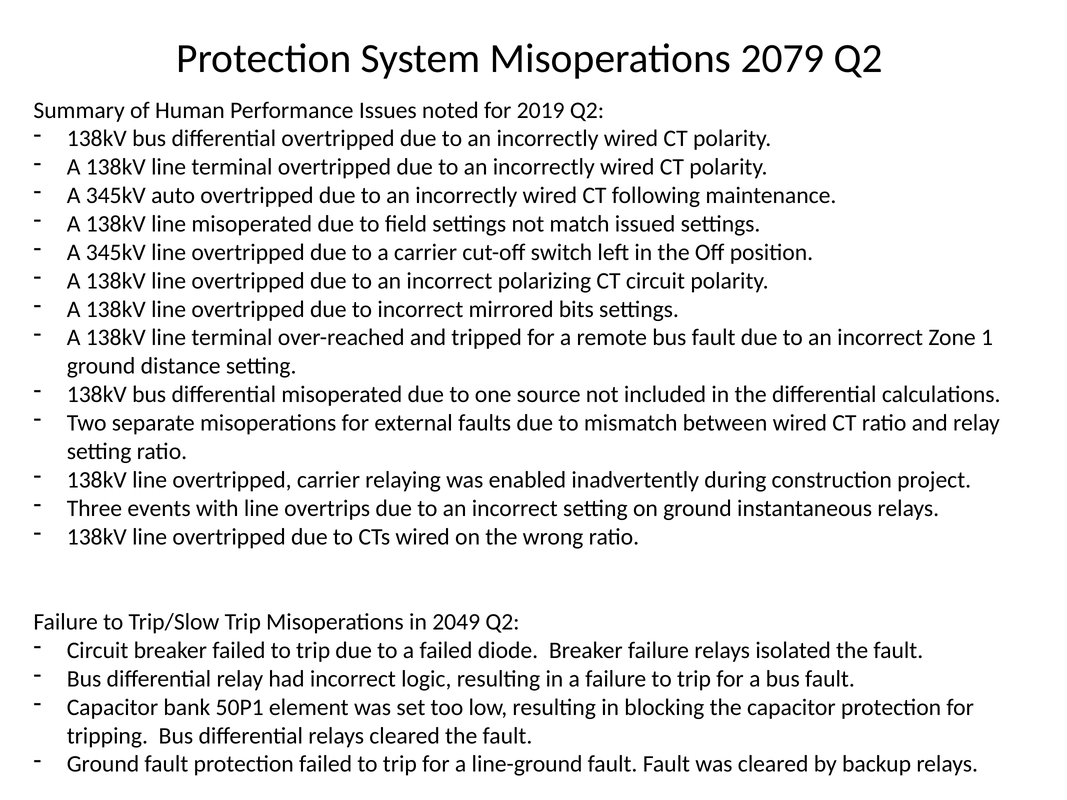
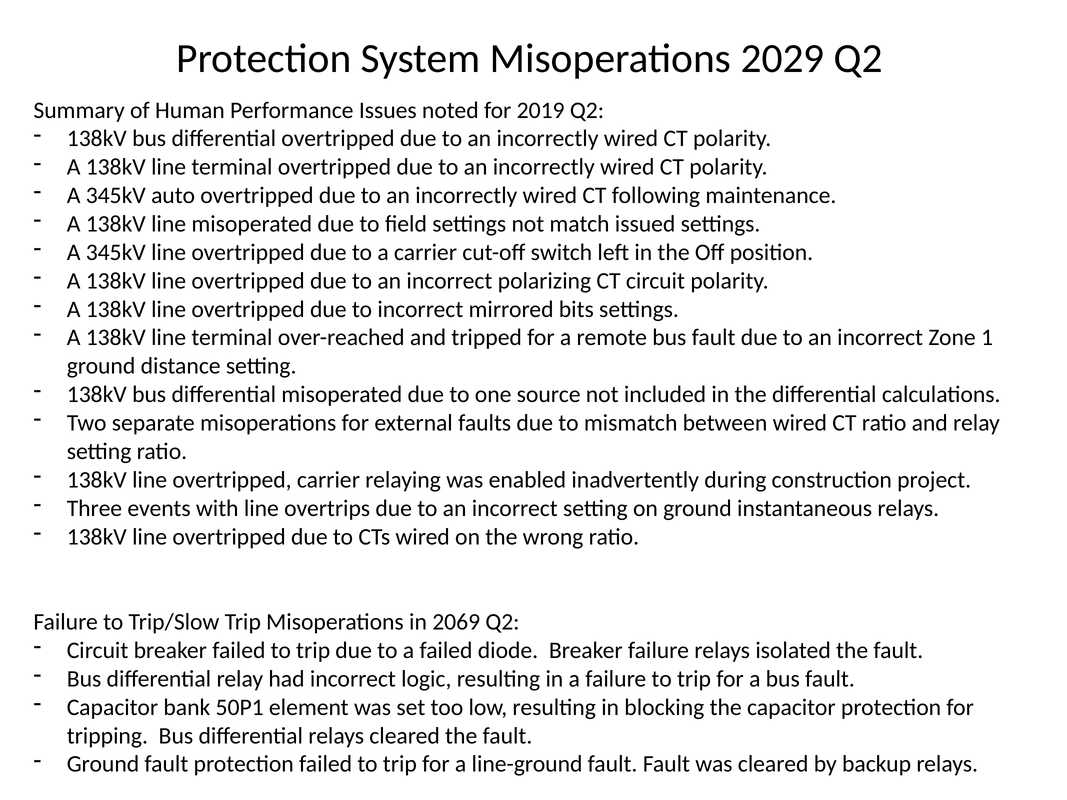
2079: 2079 -> 2029
2049: 2049 -> 2069
